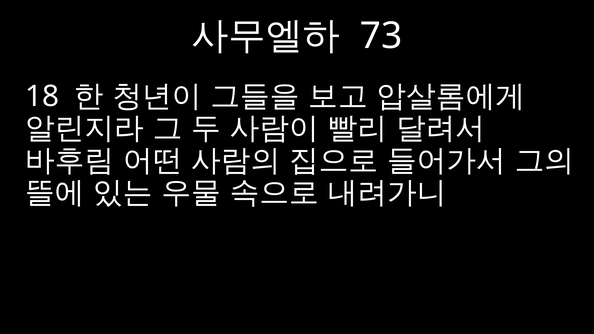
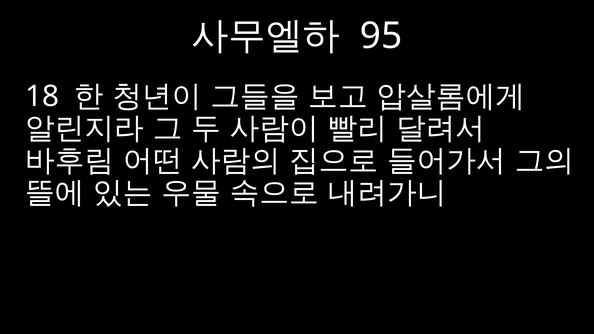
73: 73 -> 95
